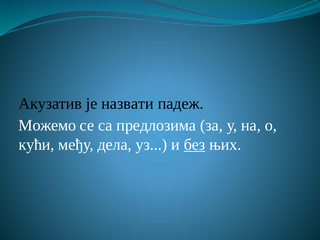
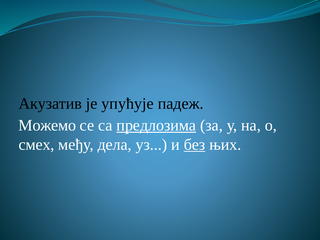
назвати: назвати -> упућује
предлозима underline: none -> present
кући: кући -> смех
